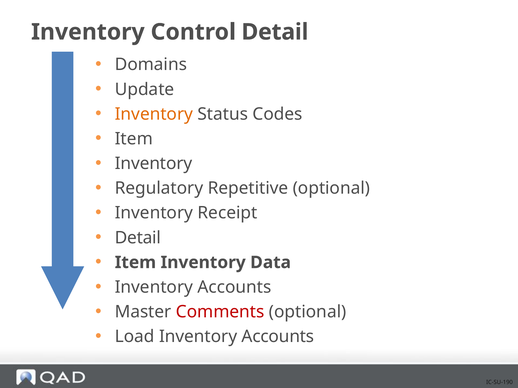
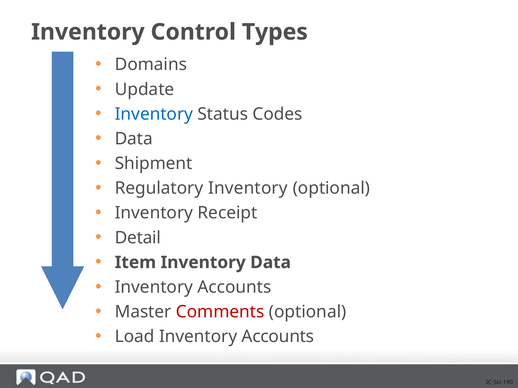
Control Detail: Detail -> Types
Inventory at (154, 114) colour: orange -> blue
Item at (134, 139): Item -> Data
Inventory at (154, 164): Inventory -> Shipment
Regulatory Repetitive: Repetitive -> Inventory
